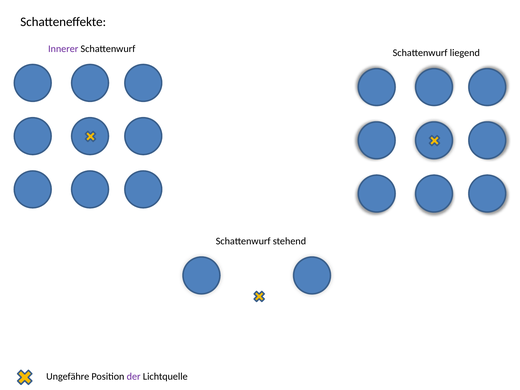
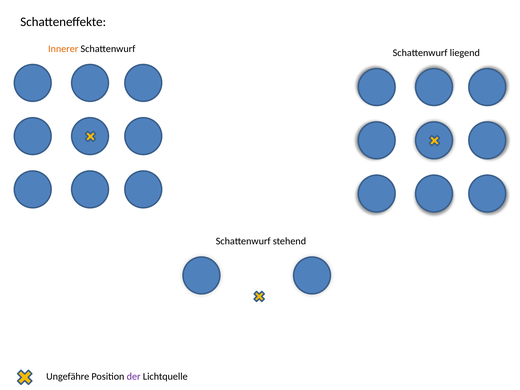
Innerer colour: purple -> orange
